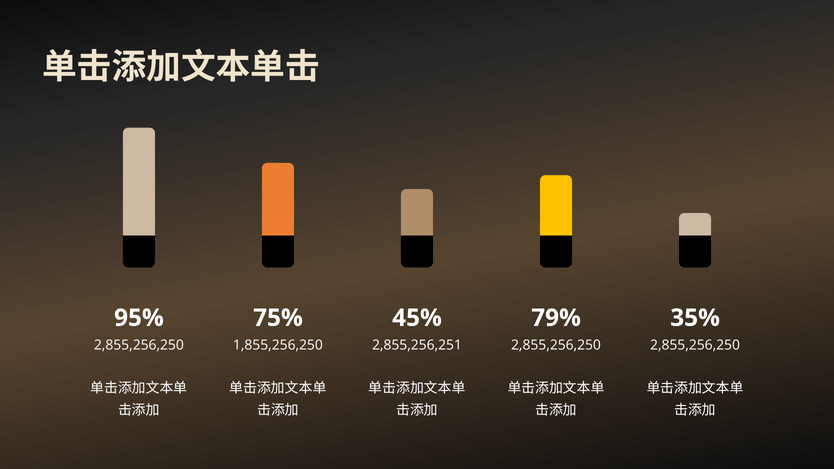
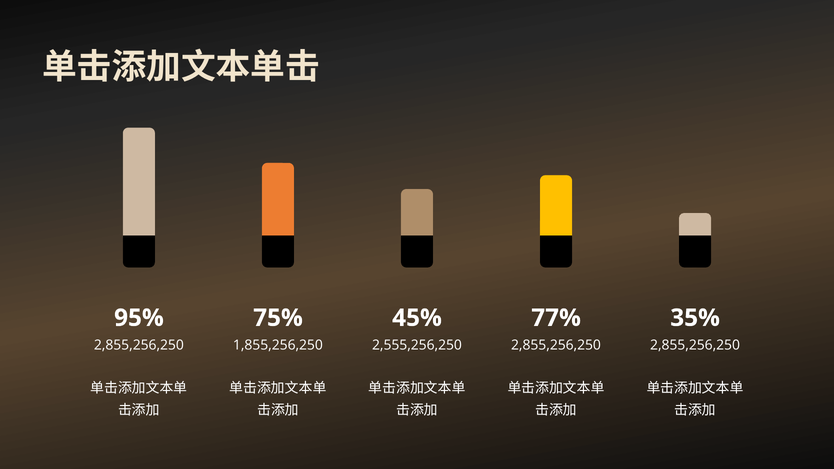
79%: 79% -> 77%
2,855,256,251: 2,855,256,251 -> 2,555,256,250
